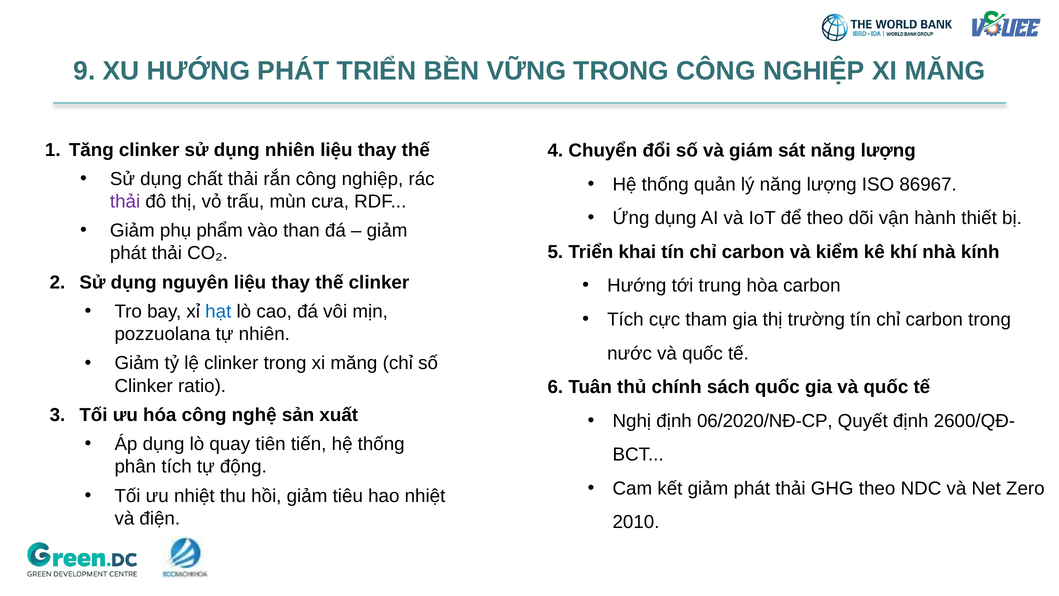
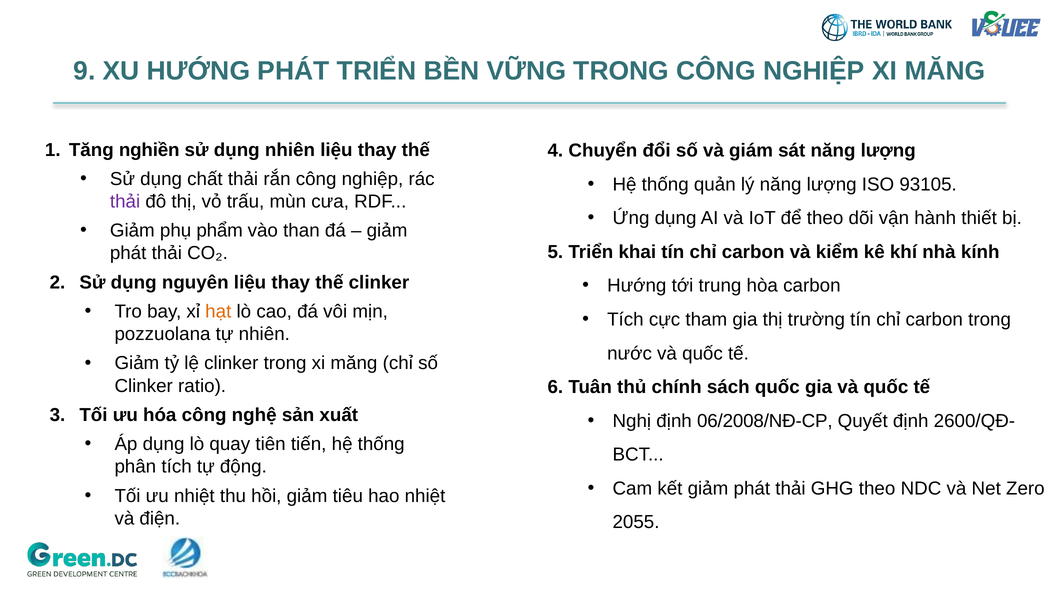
Tăng clinker: clinker -> nghiền
86967: 86967 -> 93105
hạt colour: blue -> orange
06/2020/NĐ-CP: 06/2020/NĐ-CP -> 06/2008/NĐ-CP
2010: 2010 -> 2055
